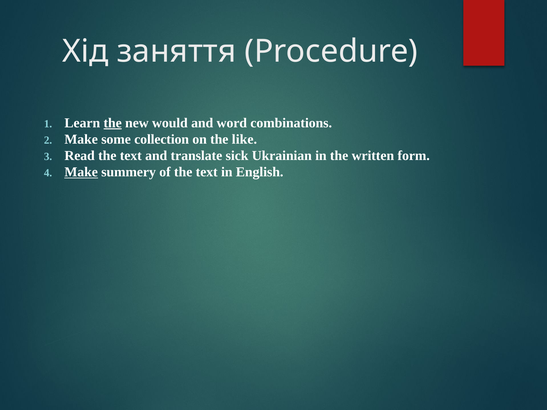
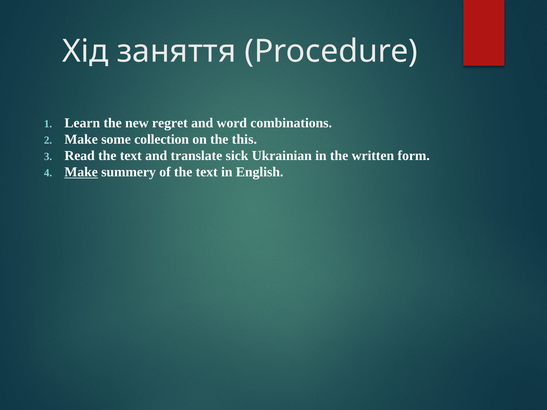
the at (113, 123) underline: present -> none
would: would -> regret
like: like -> this
